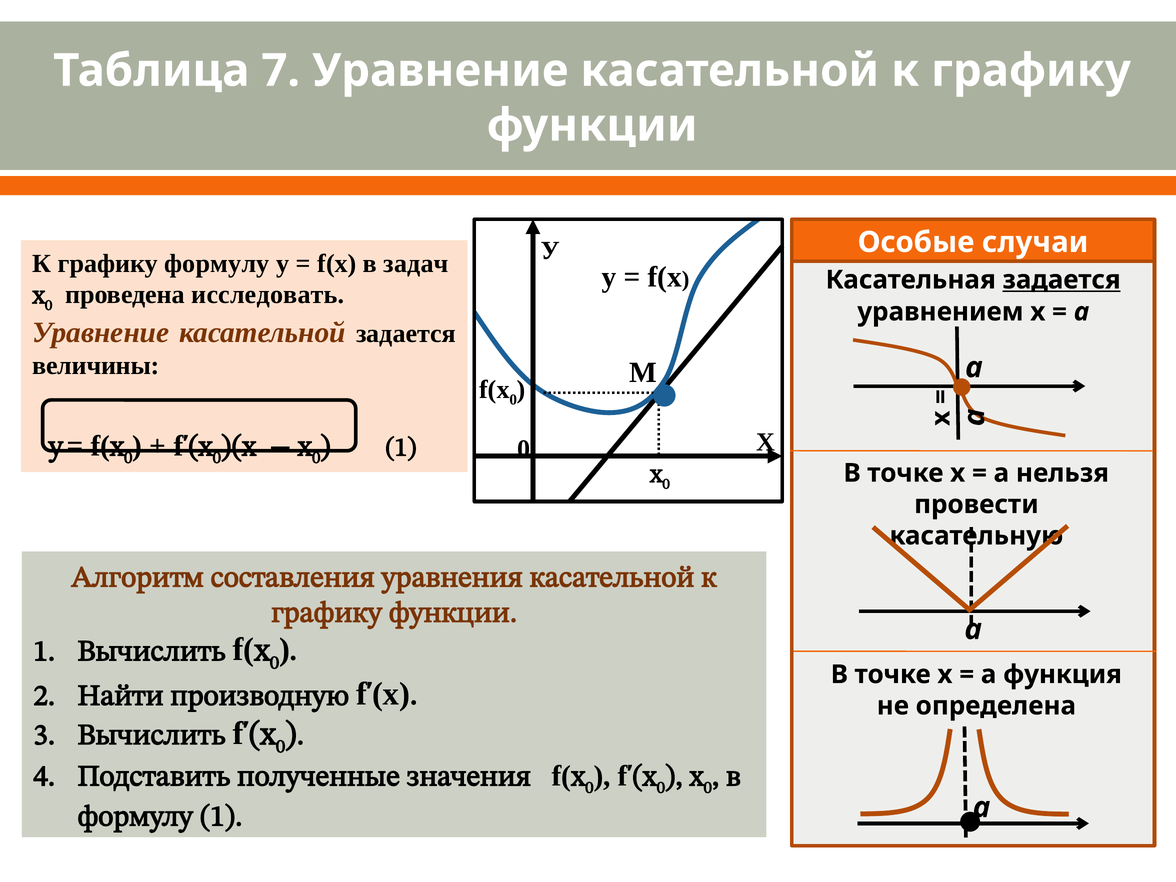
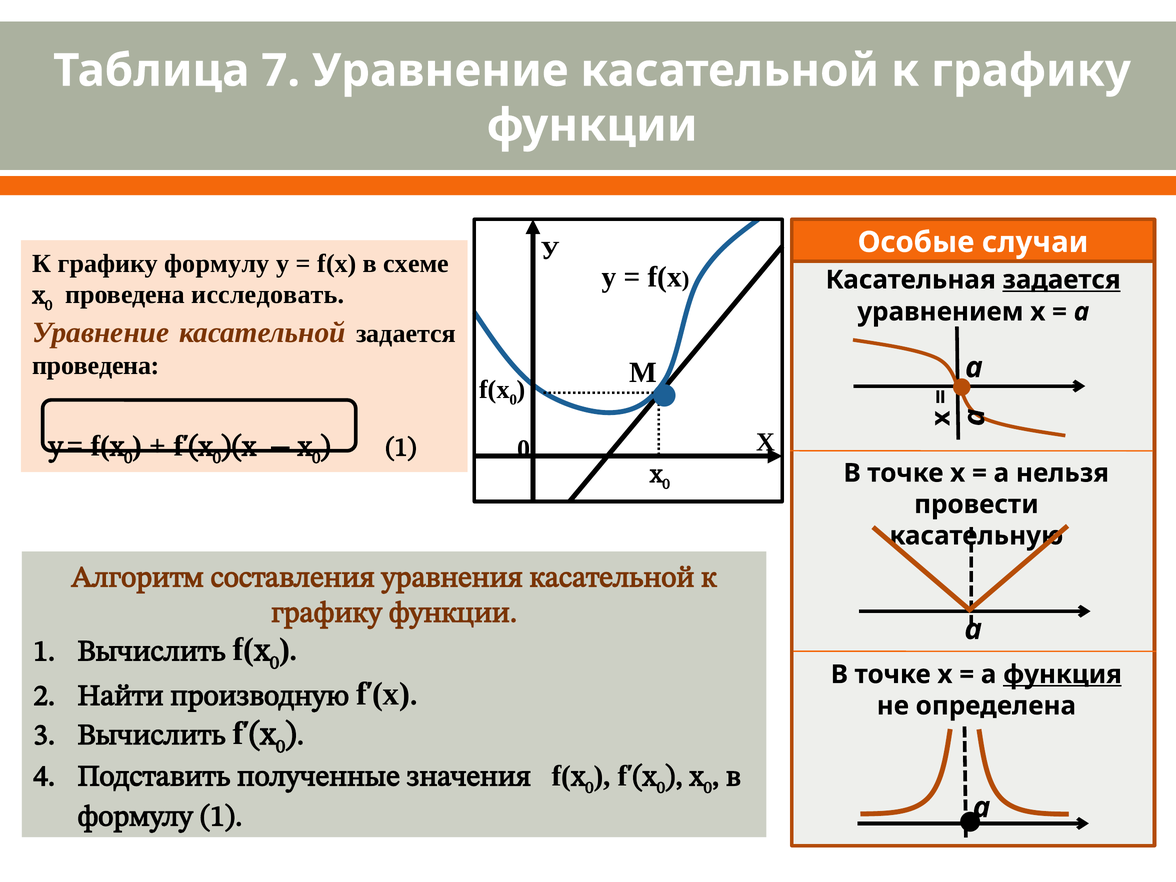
задач: задач -> схеме
величины at (96, 366): величины -> проведена
функция underline: none -> present
